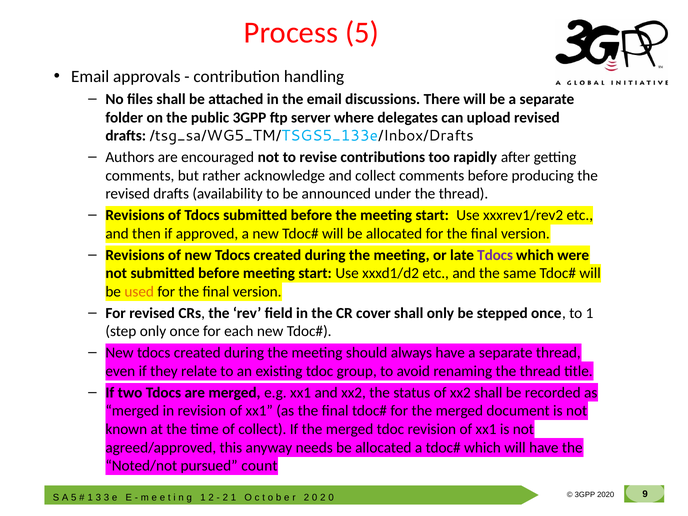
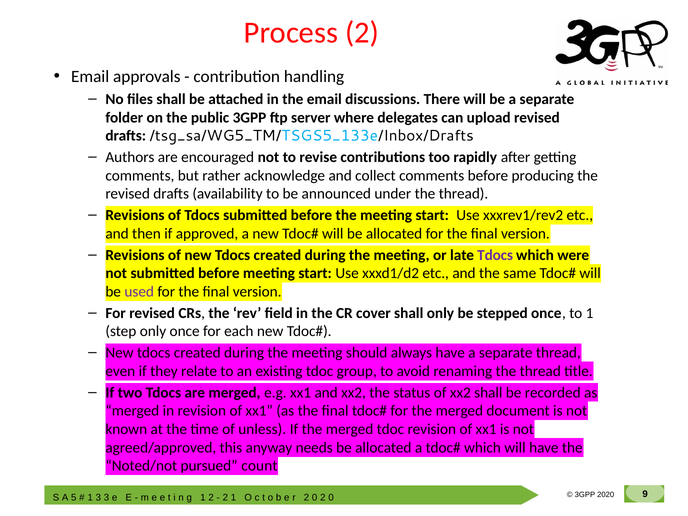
Process 5: 5 -> 2
used colour: orange -> purple
of collect: collect -> unless
